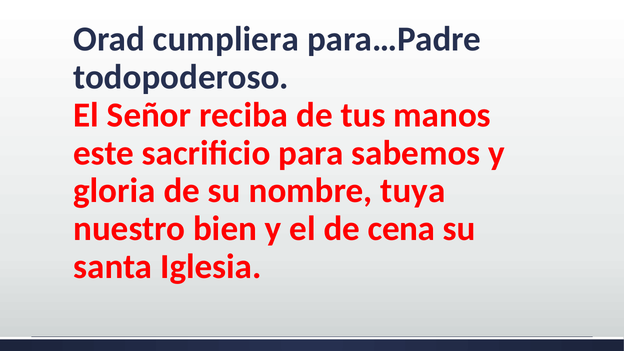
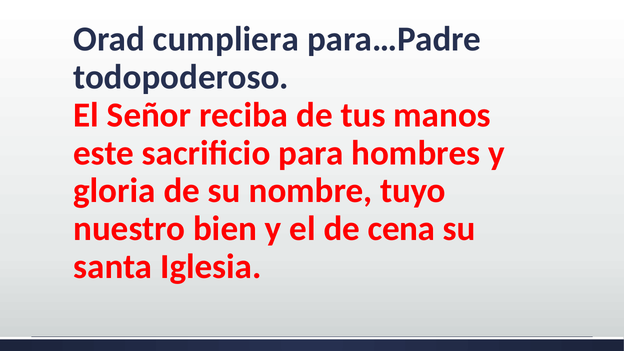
sabemos: sabemos -> hombres
tuya: tuya -> tuyo
